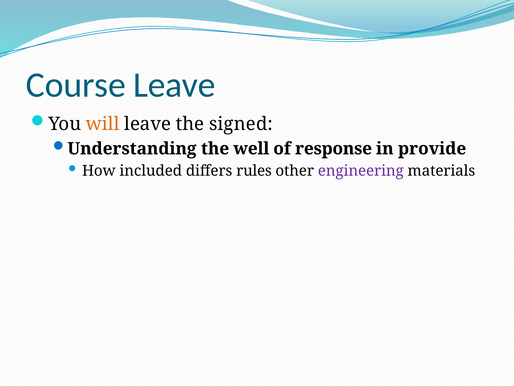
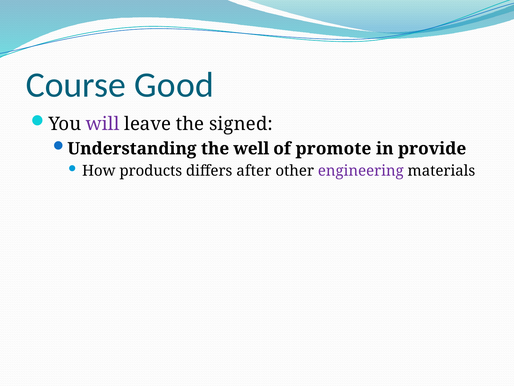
Course Leave: Leave -> Good
will colour: orange -> purple
response: response -> promote
included: included -> products
rules: rules -> after
